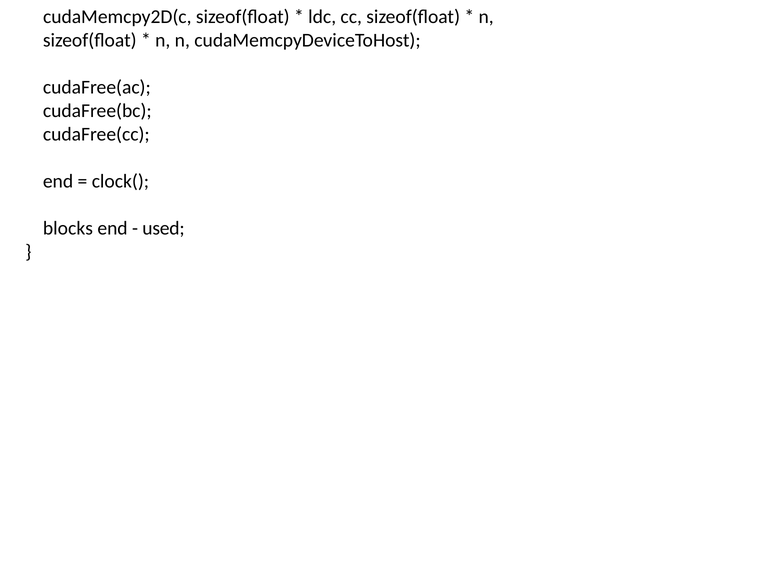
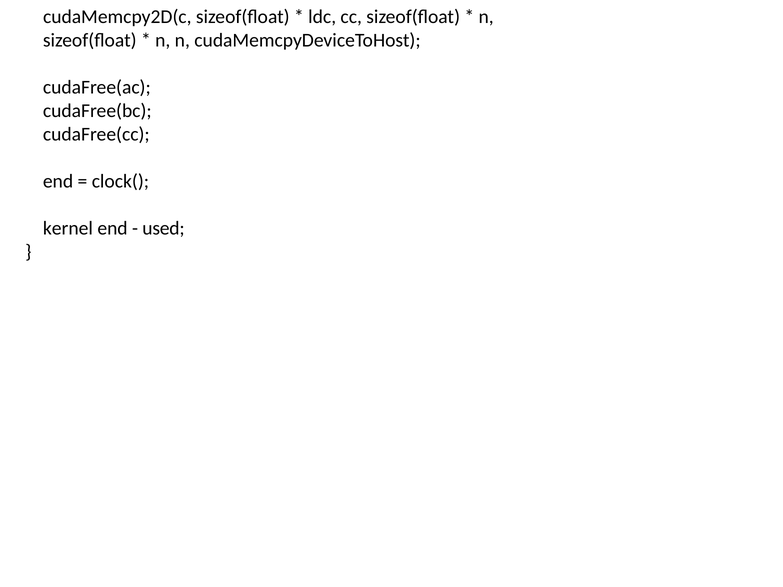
blocks: blocks -> kernel
